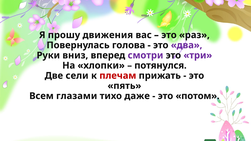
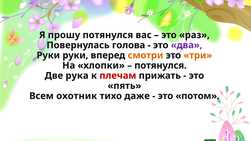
прошу движения: движения -> потянулся
Руки вниз: вниз -> руки
смотри colour: purple -> orange
три colour: purple -> orange
сели: сели -> рука
глазами: глазами -> охотник
